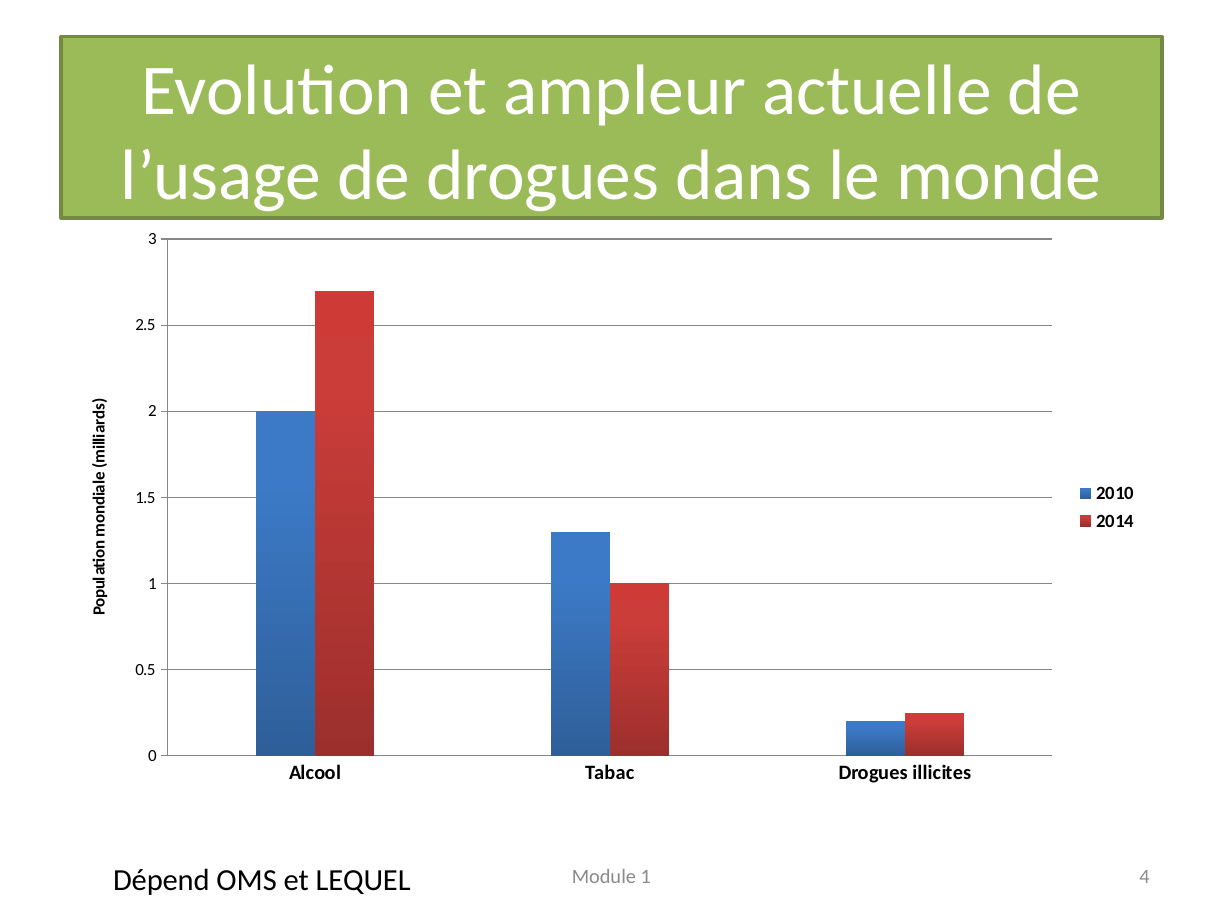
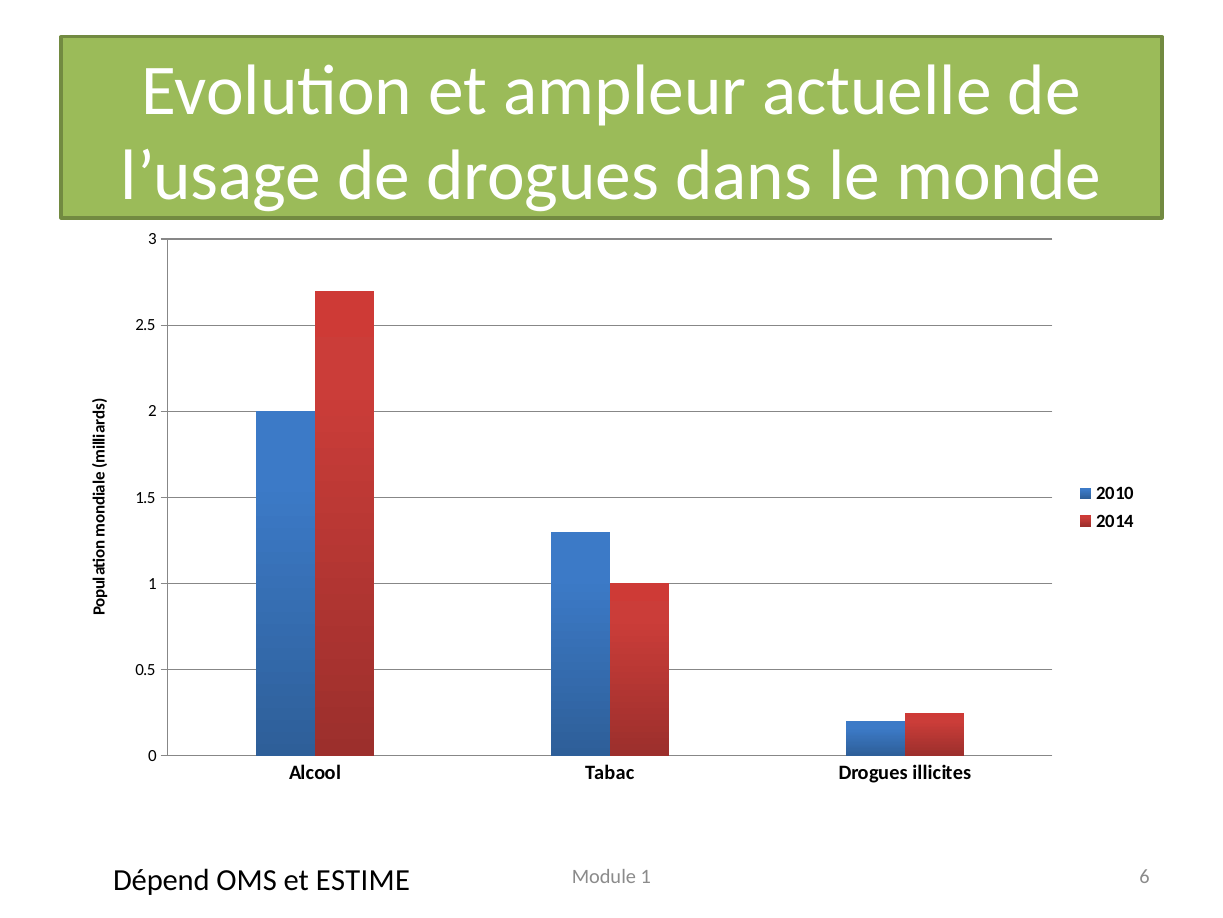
LEQUEL: LEQUEL -> ESTIME
4: 4 -> 6
